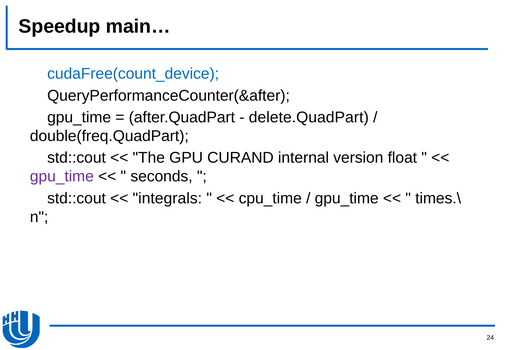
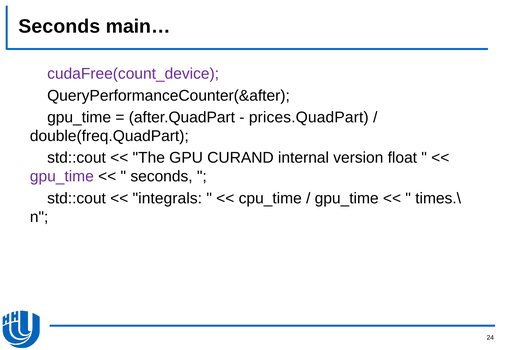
Speedup at (60, 26): Speedup -> Seconds
cudaFree(count_device colour: blue -> purple
delete.QuadPart: delete.QuadPart -> prices.QuadPart
